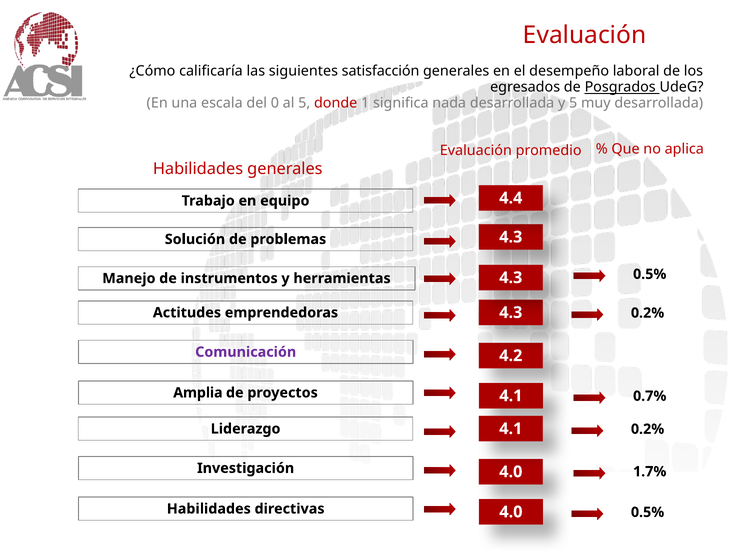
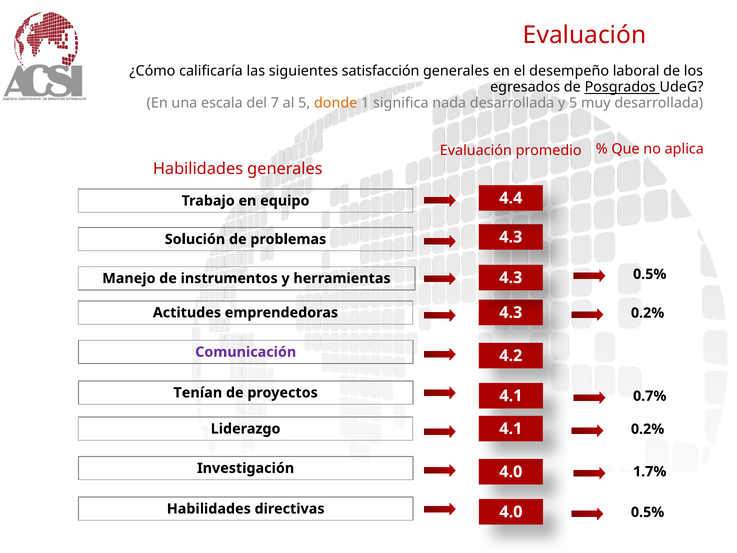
0: 0 -> 7
donde colour: red -> orange
Amplia: Amplia -> Tenían
